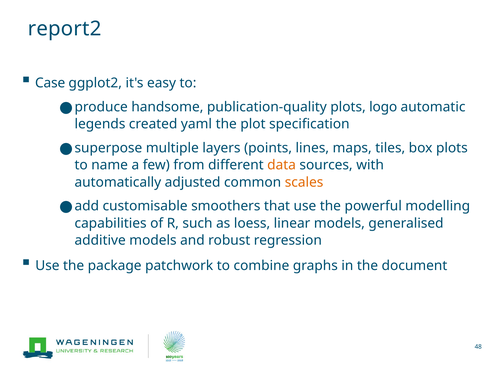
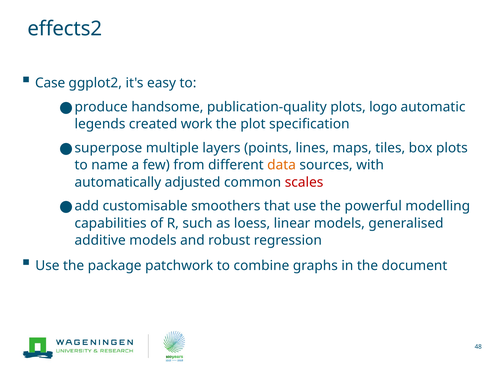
report2: report2 -> effects2
yaml: yaml -> work
scales colour: orange -> red
